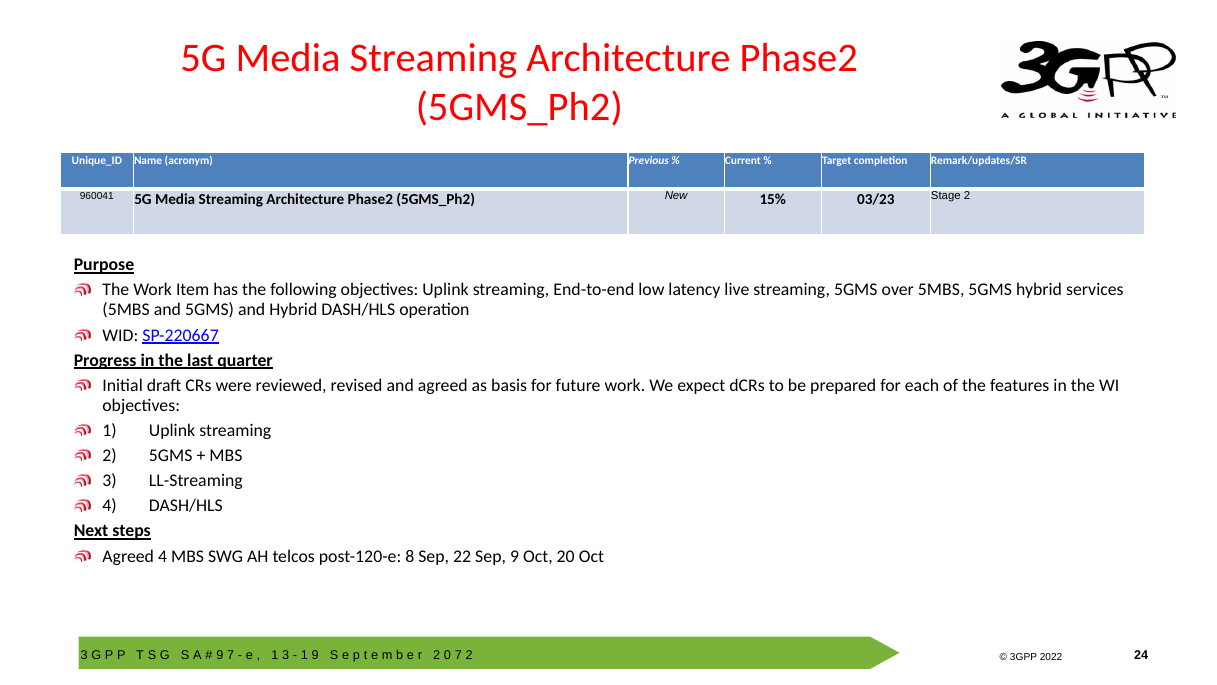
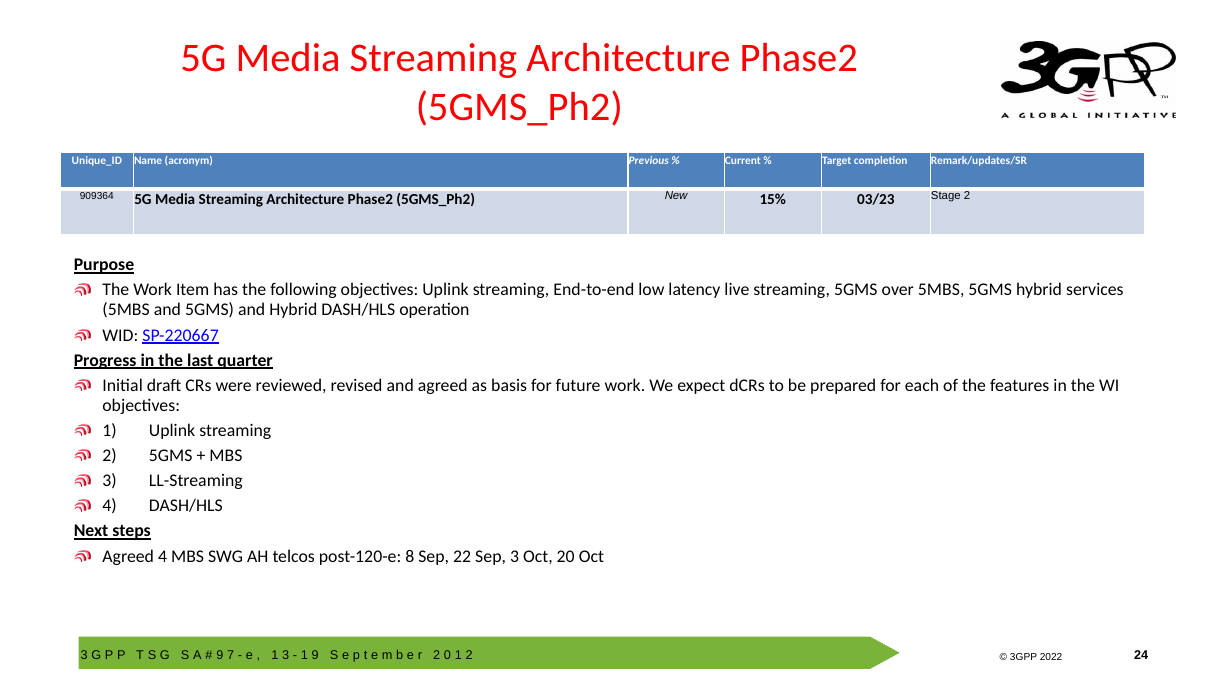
960041: 960041 -> 909364
Sep 9: 9 -> 3
7 at (458, 655): 7 -> 1
